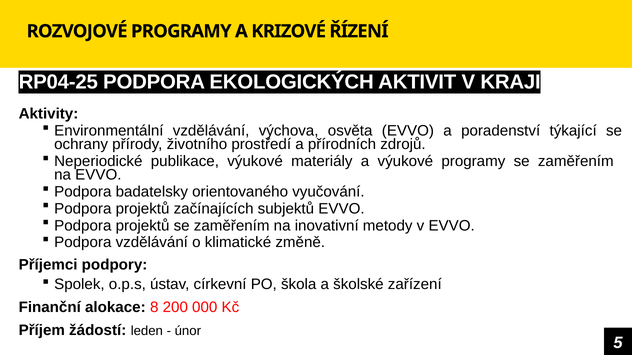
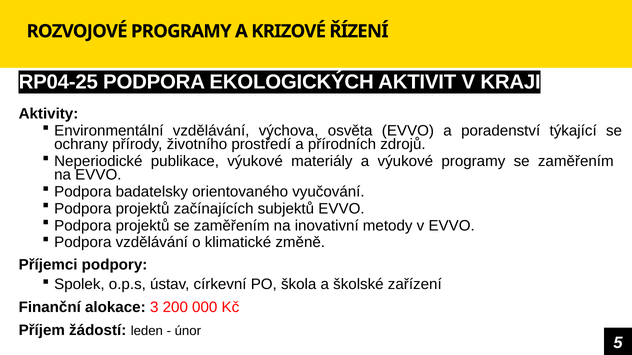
8: 8 -> 3
